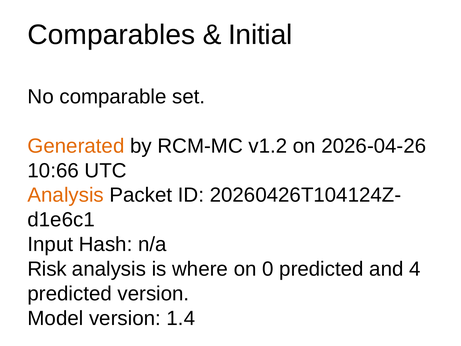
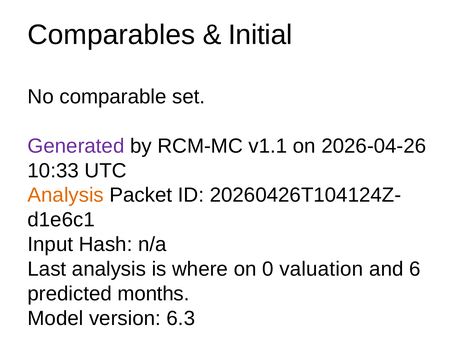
Generated colour: orange -> purple
v1.2: v1.2 -> v1.1
10:66: 10:66 -> 10:33
Risk: Risk -> Last
0 predicted: predicted -> valuation
4: 4 -> 6
predicted version: version -> months
1.4: 1.4 -> 6.3
